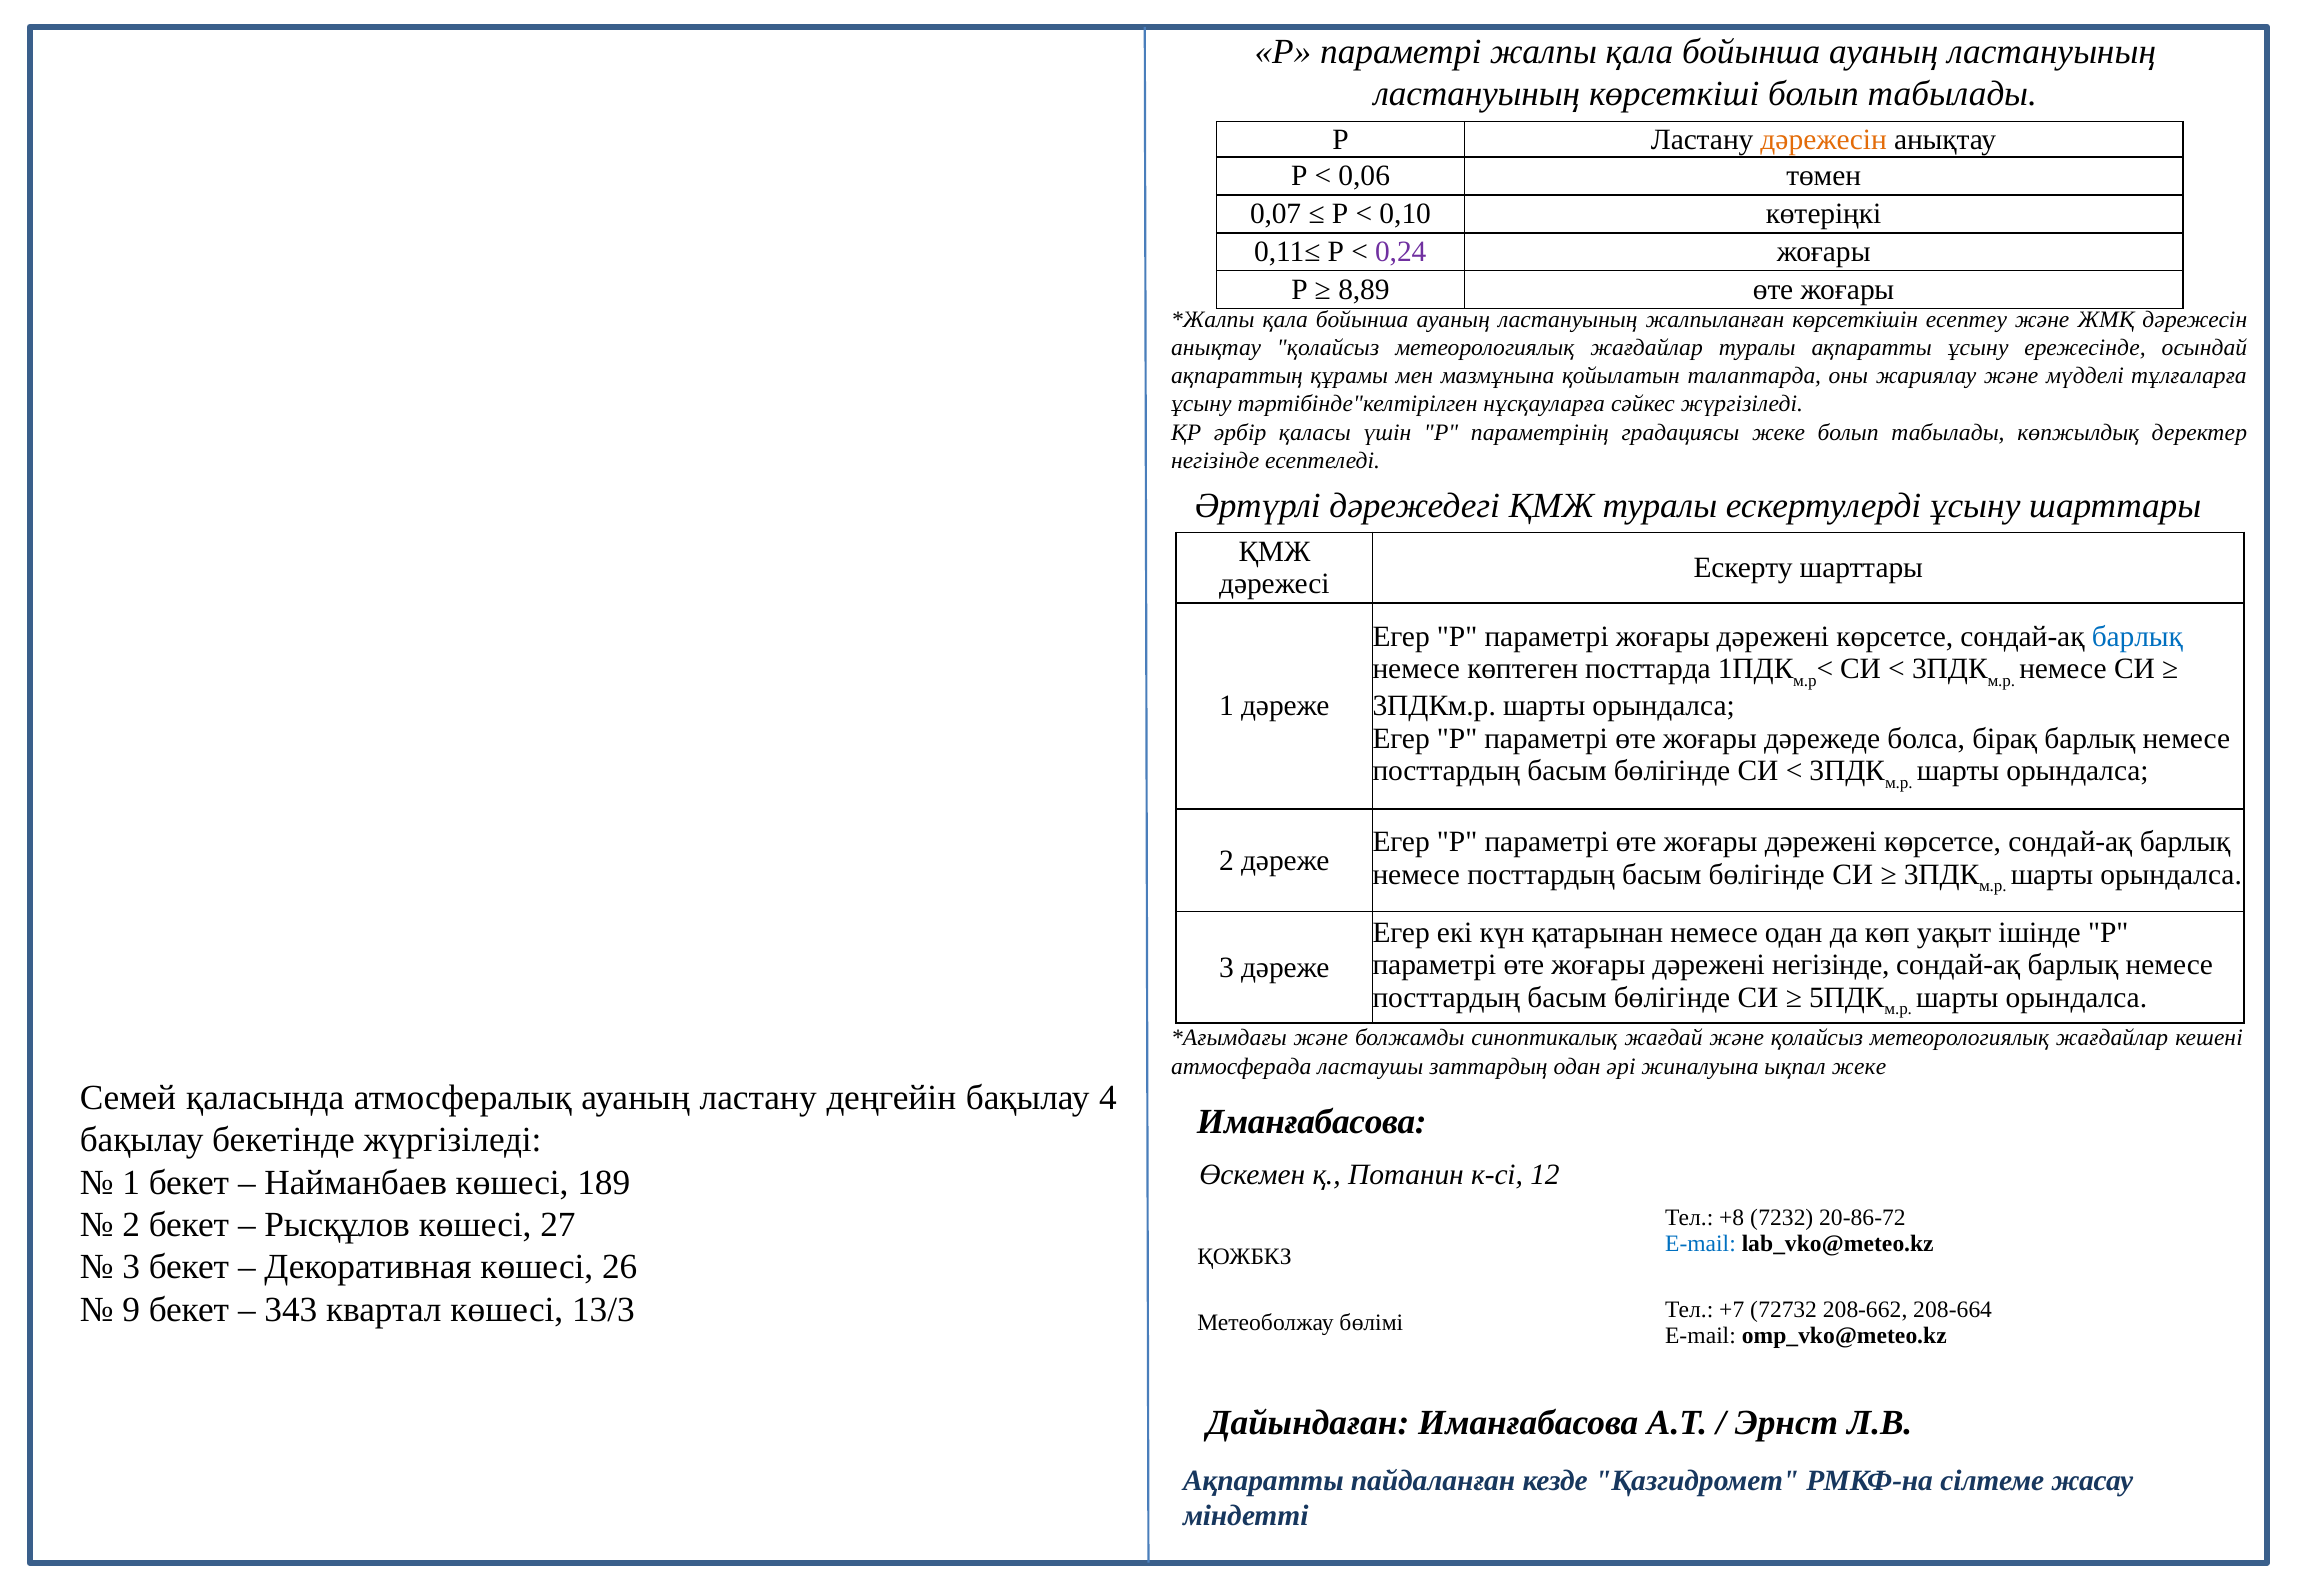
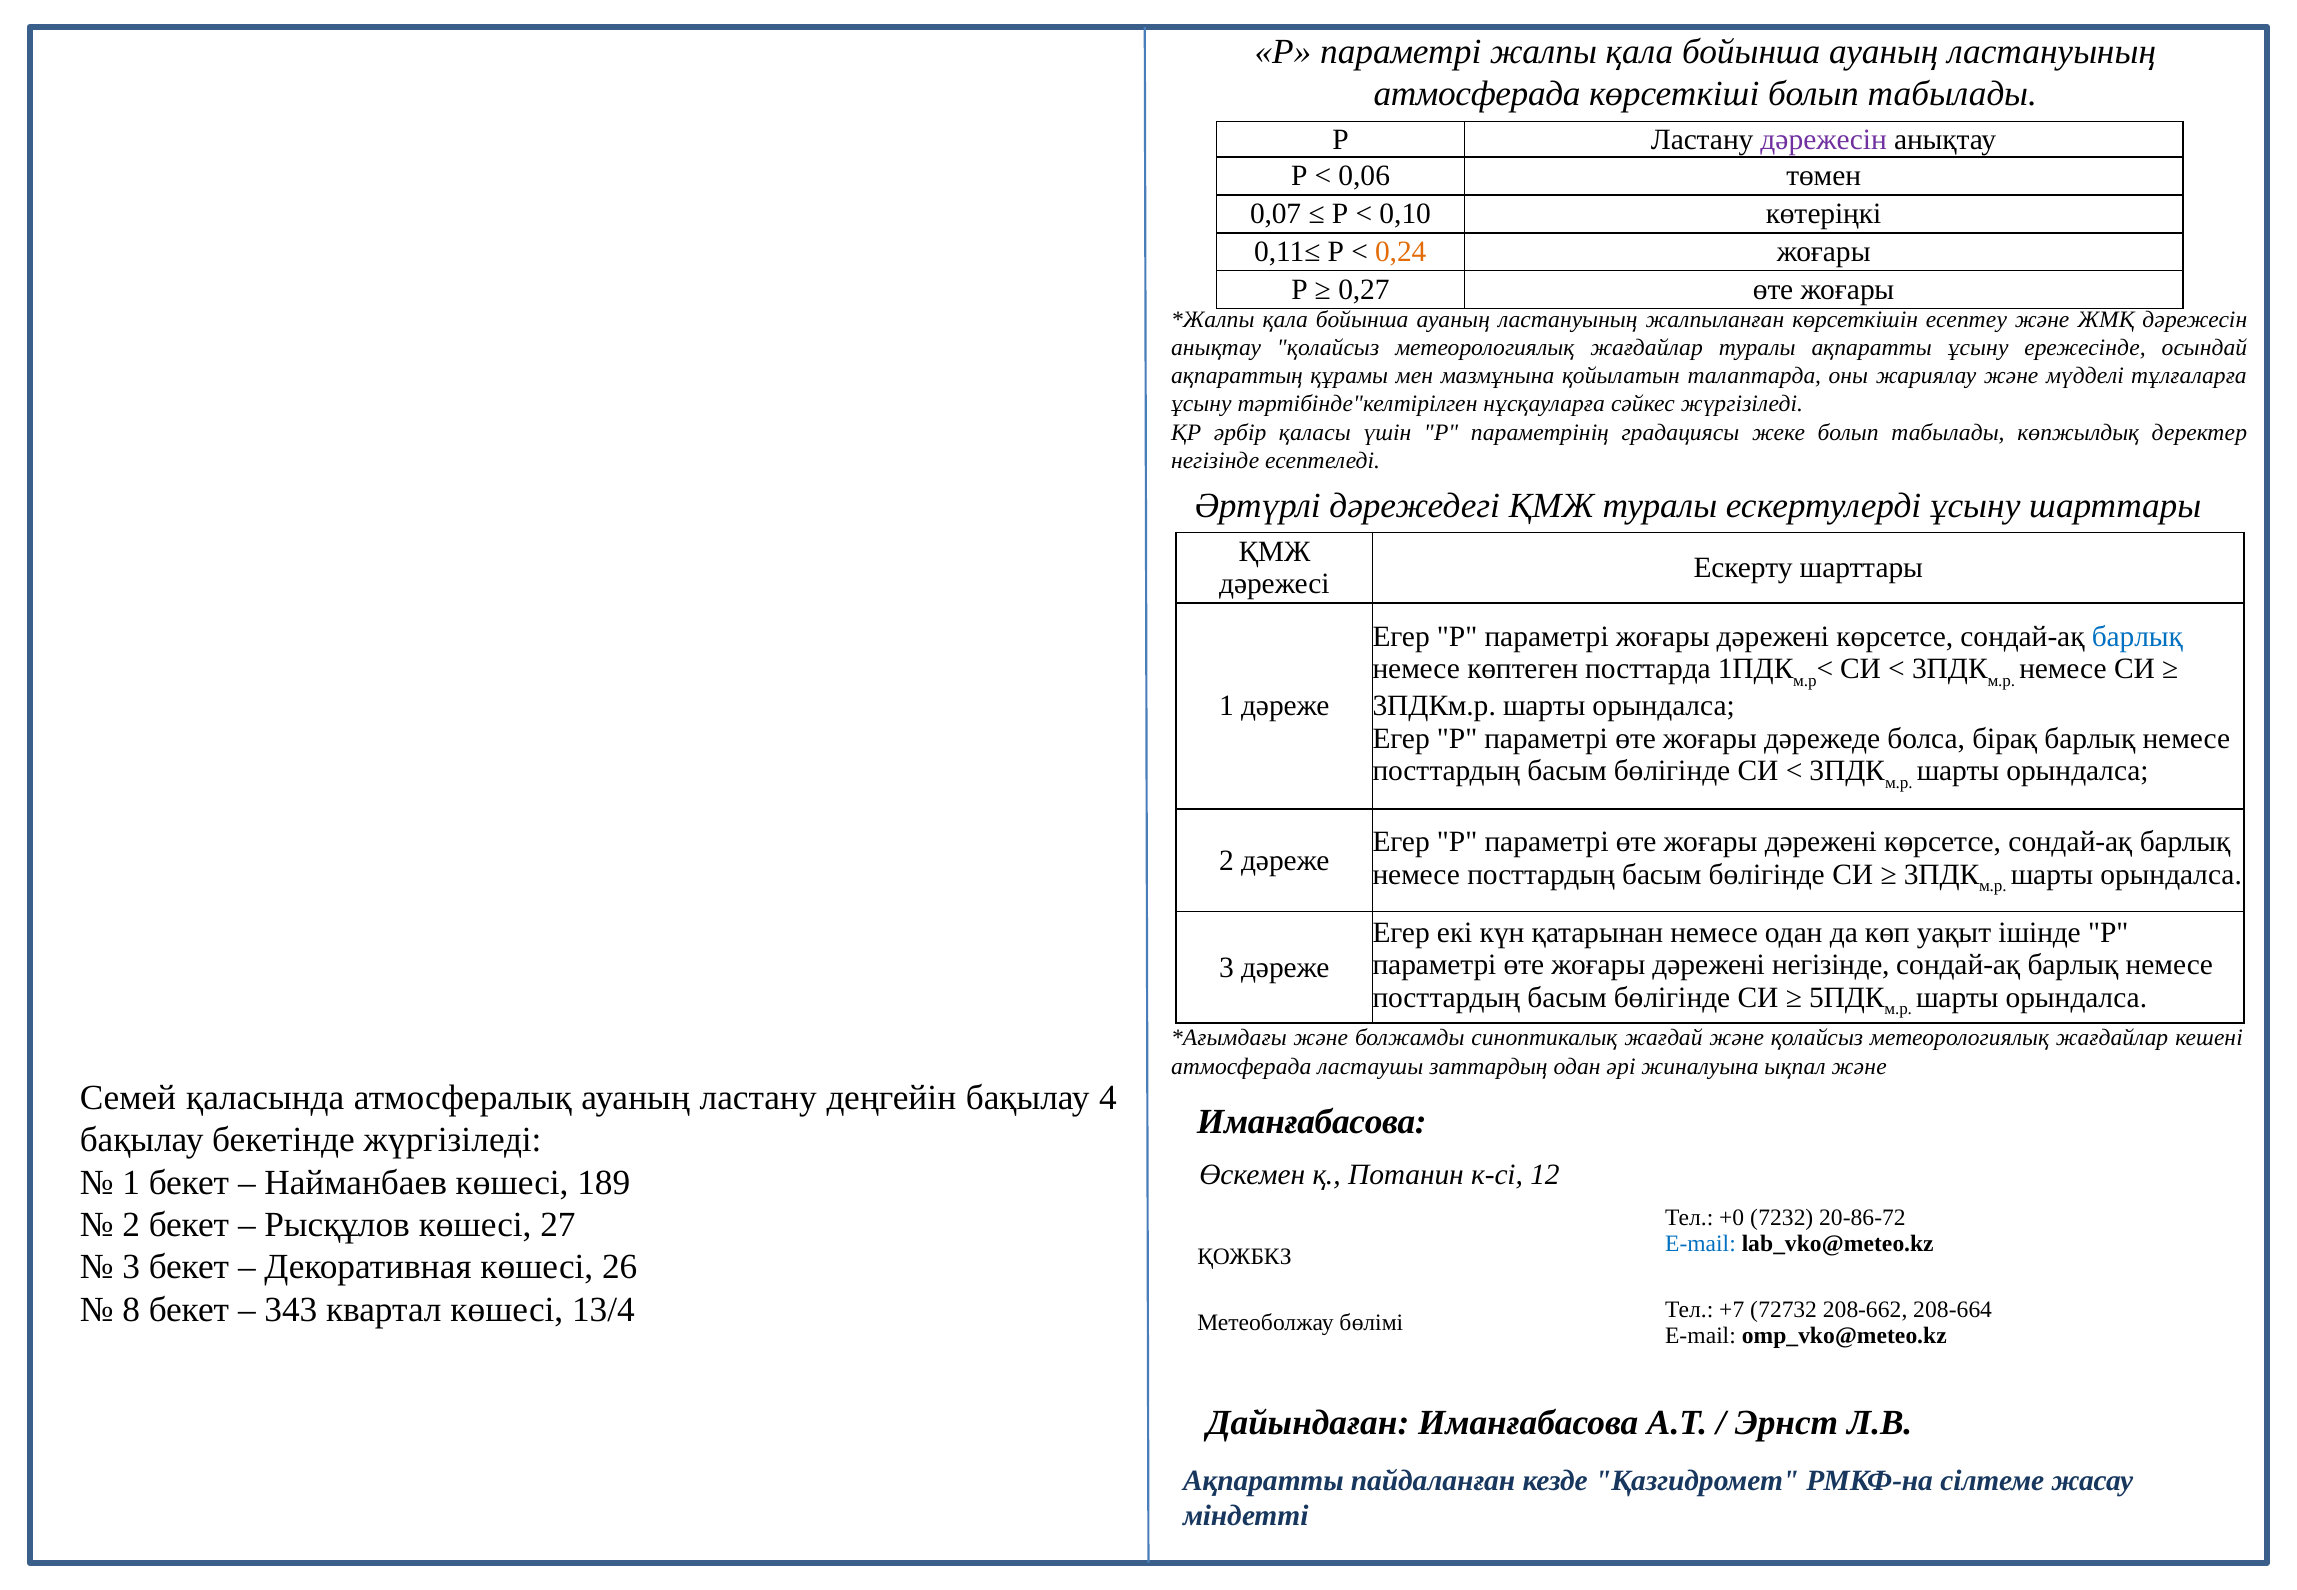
ластануының at (1477, 94): ластануының -> атмосферада
дәрежесін at (1824, 140) colour: orange -> purple
0,24 colour: purple -> orange
8,89: 8,89 -> 0,27
ықпал жеке: жеке -> және
+8: +8 -> +0
9: 9 -> 8
13/3: 13/3 -> 13/4
